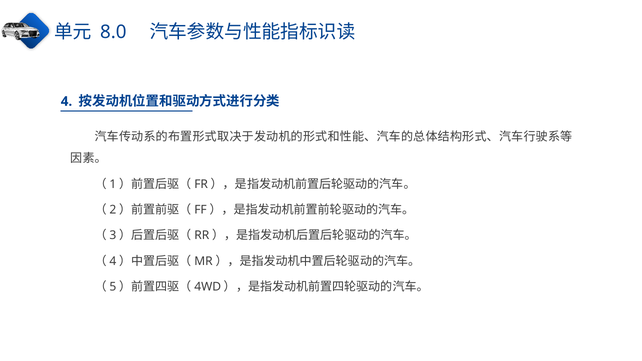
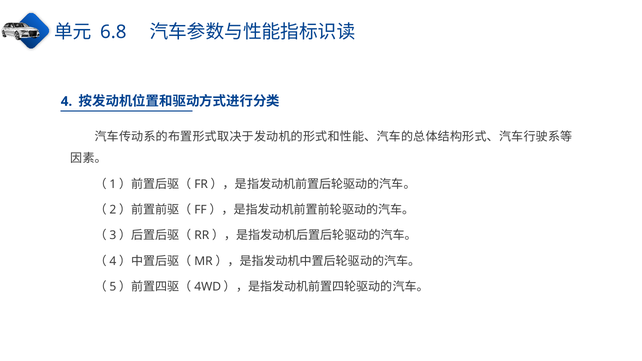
8.0: 8.0 -> 6.8
